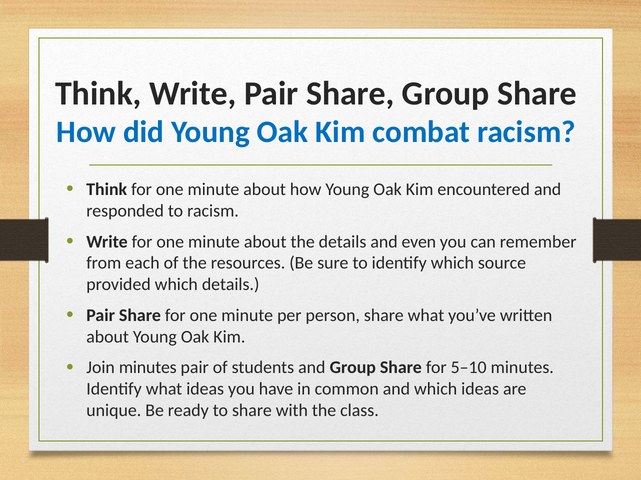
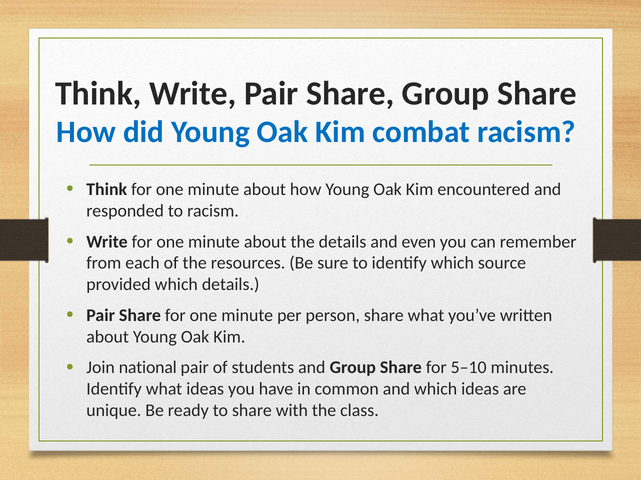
Join minutes: minutes -> national
